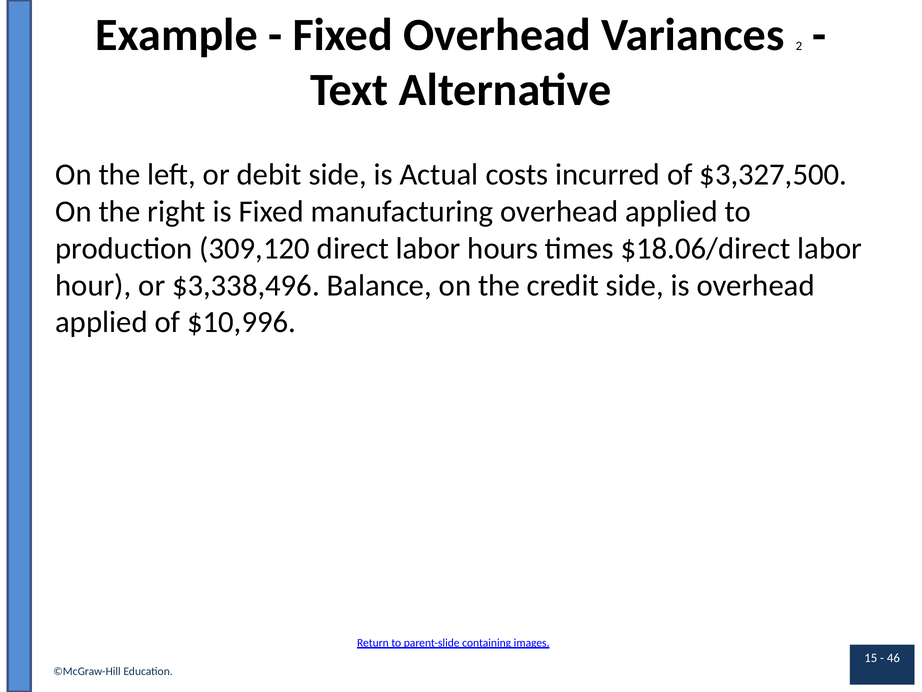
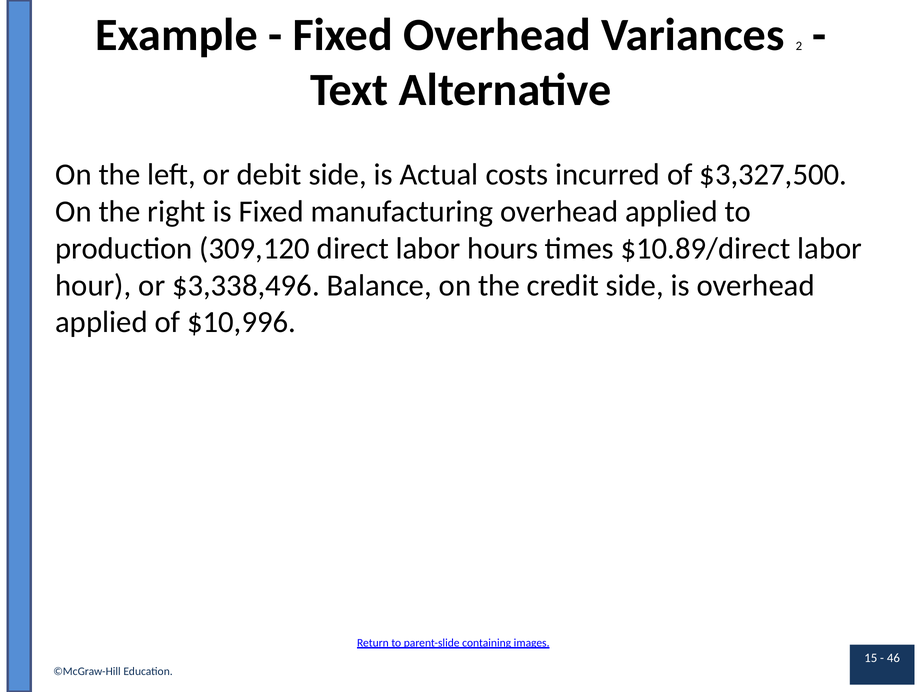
$18.06/direct: $18.06/direct -> $10.89/direct
